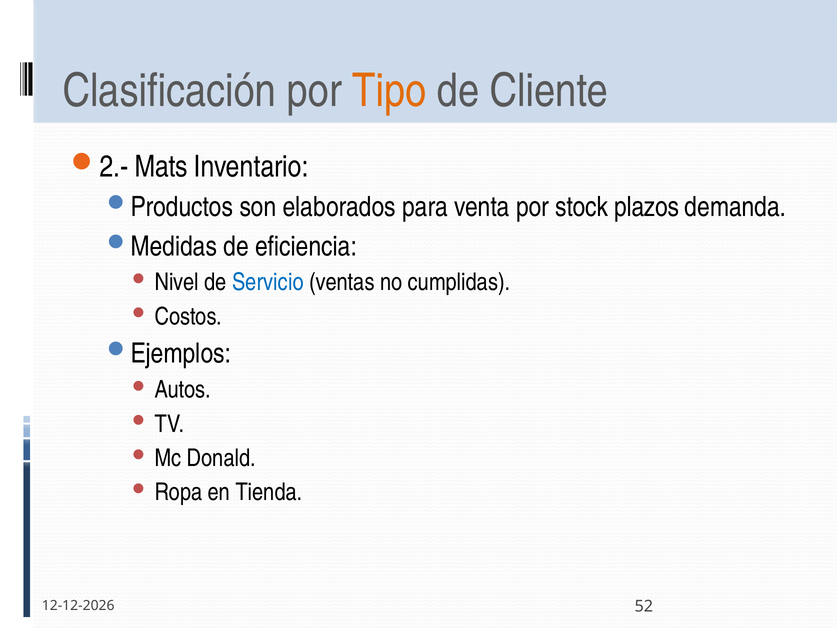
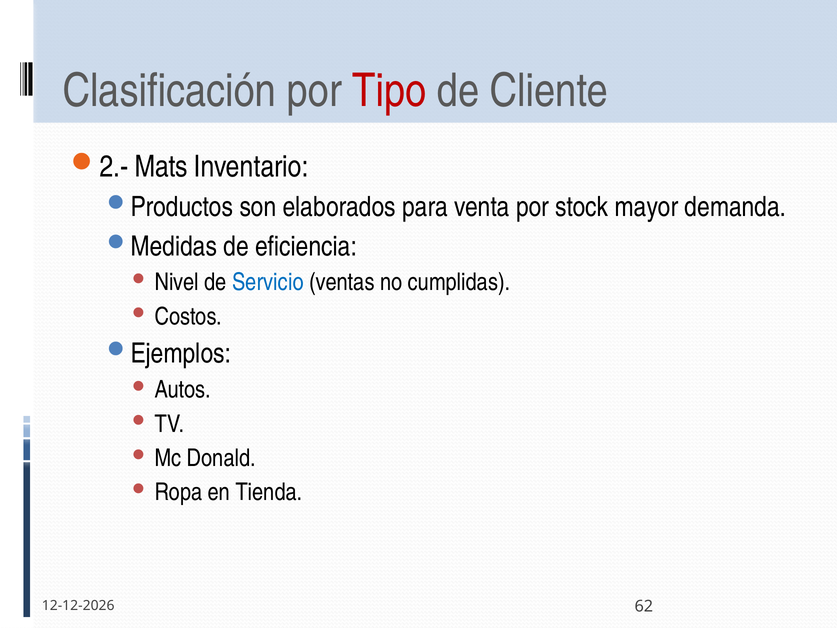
Tipo colour: orange -> red
plazos: plazos -> mayor
52: 52 -> 62
